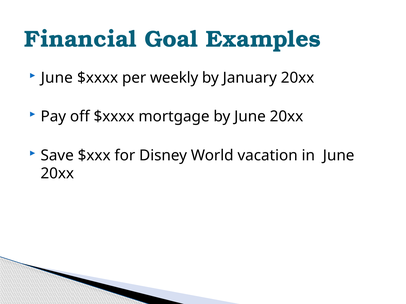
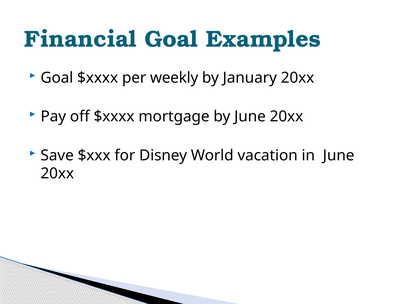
June at (57, 78): June -> Goal
